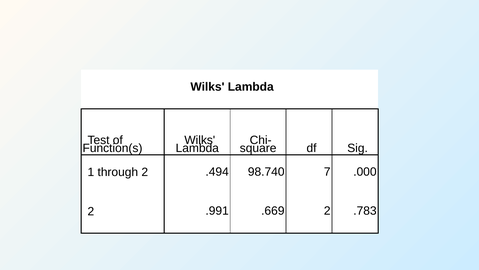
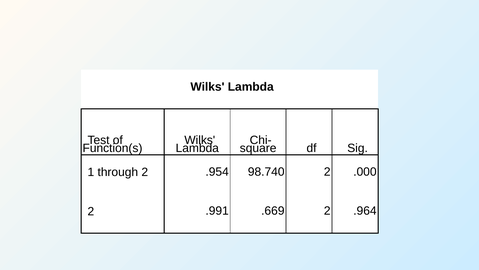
.494: .494 -> .954
98.740 7: 7 -> 2
.783: .783 -> .964
